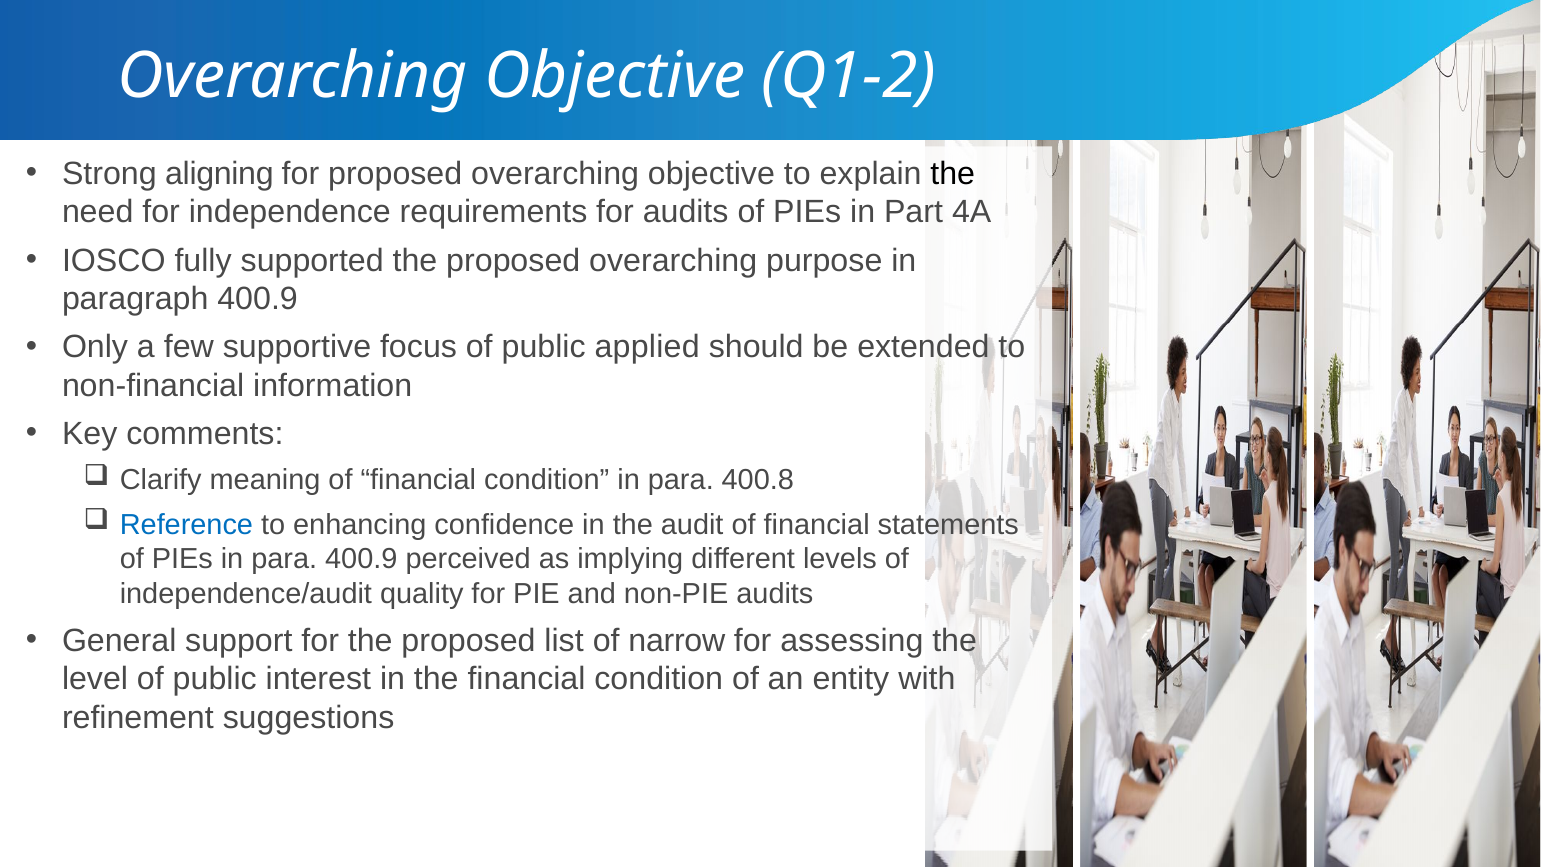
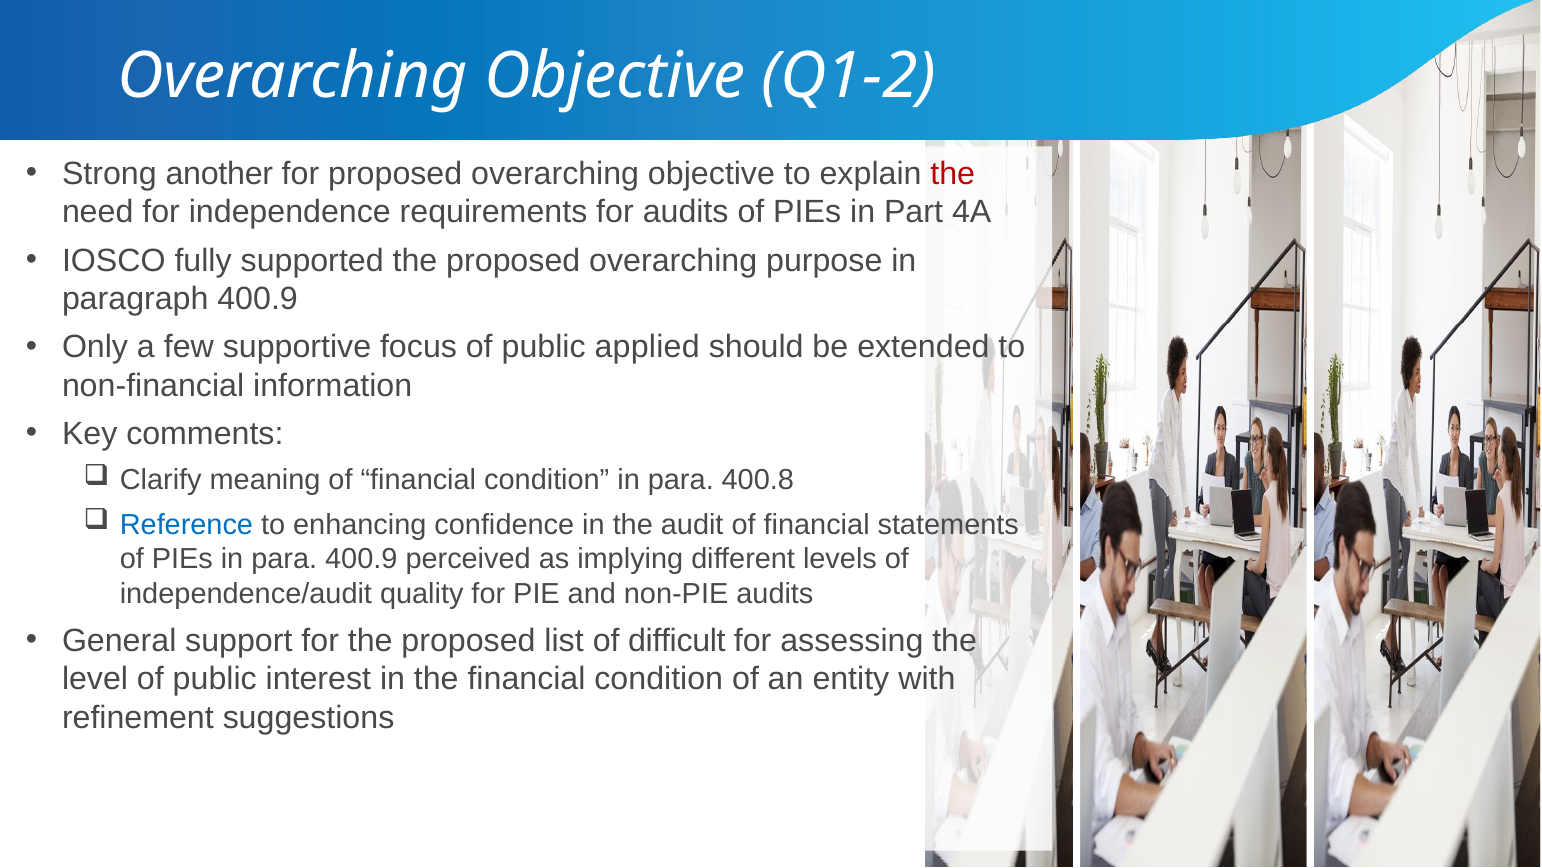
aligning: aligning -> another
the at (953, 173) colour: black -> red
narrow: narrow -> difficult
